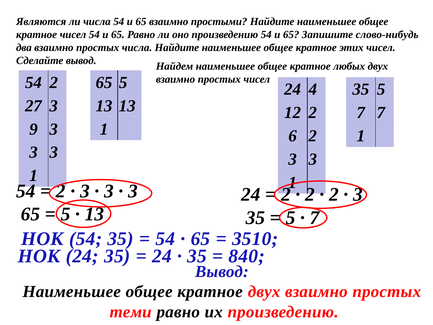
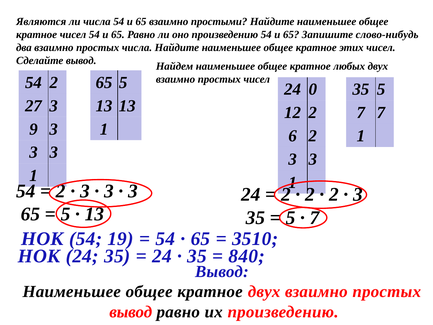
4: 4 -> 0
54 35: 35 -> 19
теми at (131, 312): теми -> вывод
